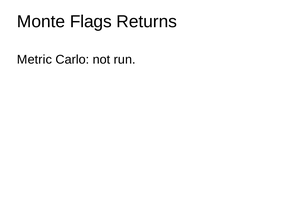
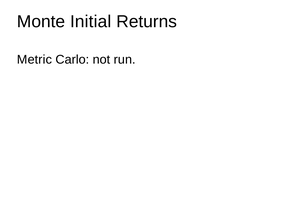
Flags: Flags -> Initial
